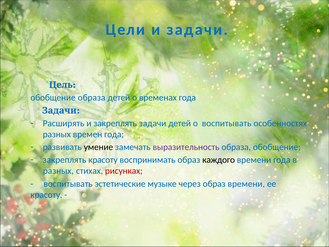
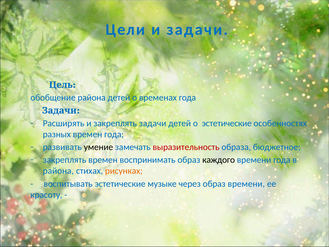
обобщение образа: образа -> района
о воспитывать: воспитывать -> эстетические
выразительность colour: purple -> red
образа обобщение: обобщение -> бюджетное
закреплять красоту: красоту -> времен
разных at (58, 171): разных -> района
рисунках colour: red -> orange
